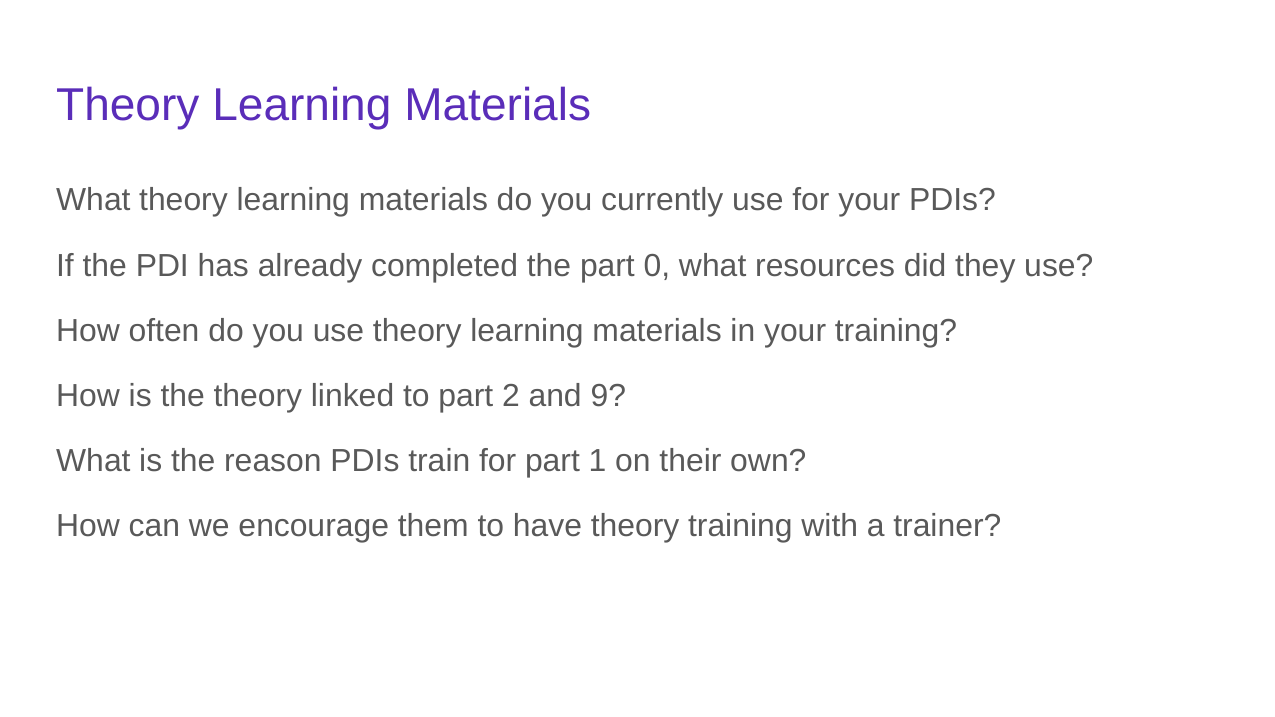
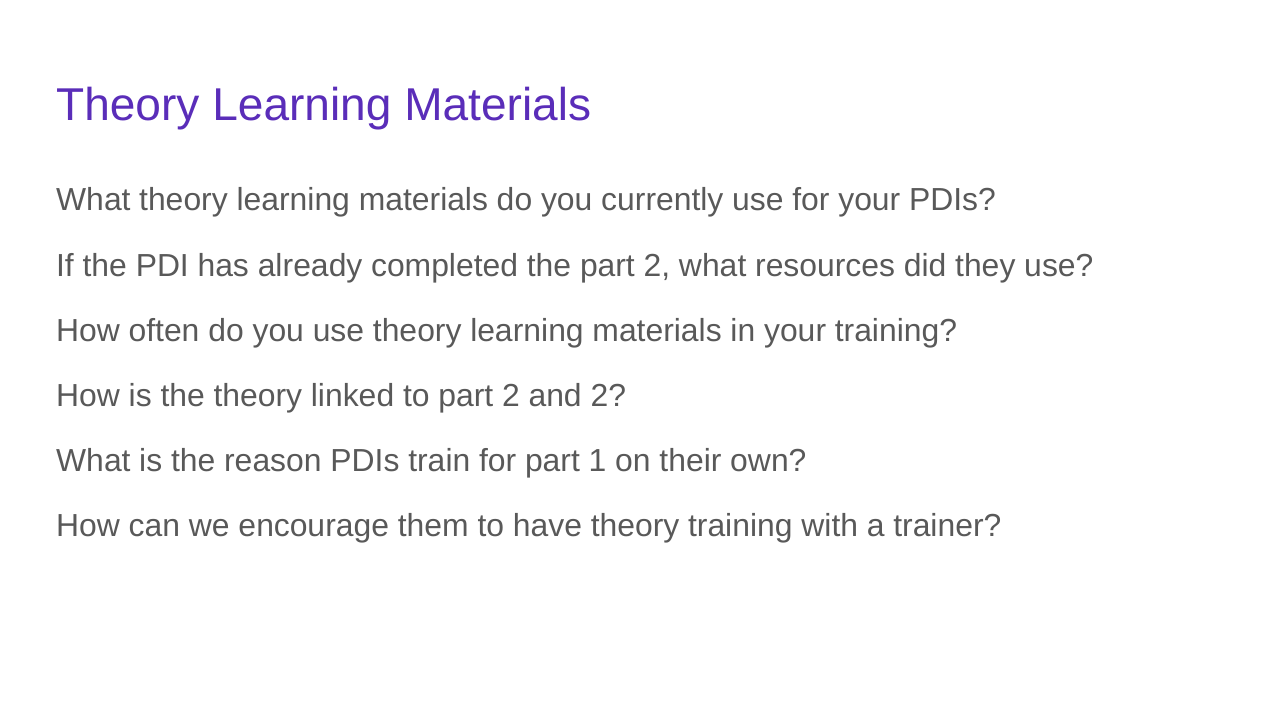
the part 0: 0 -> 2
and 9: 9 -> 2
